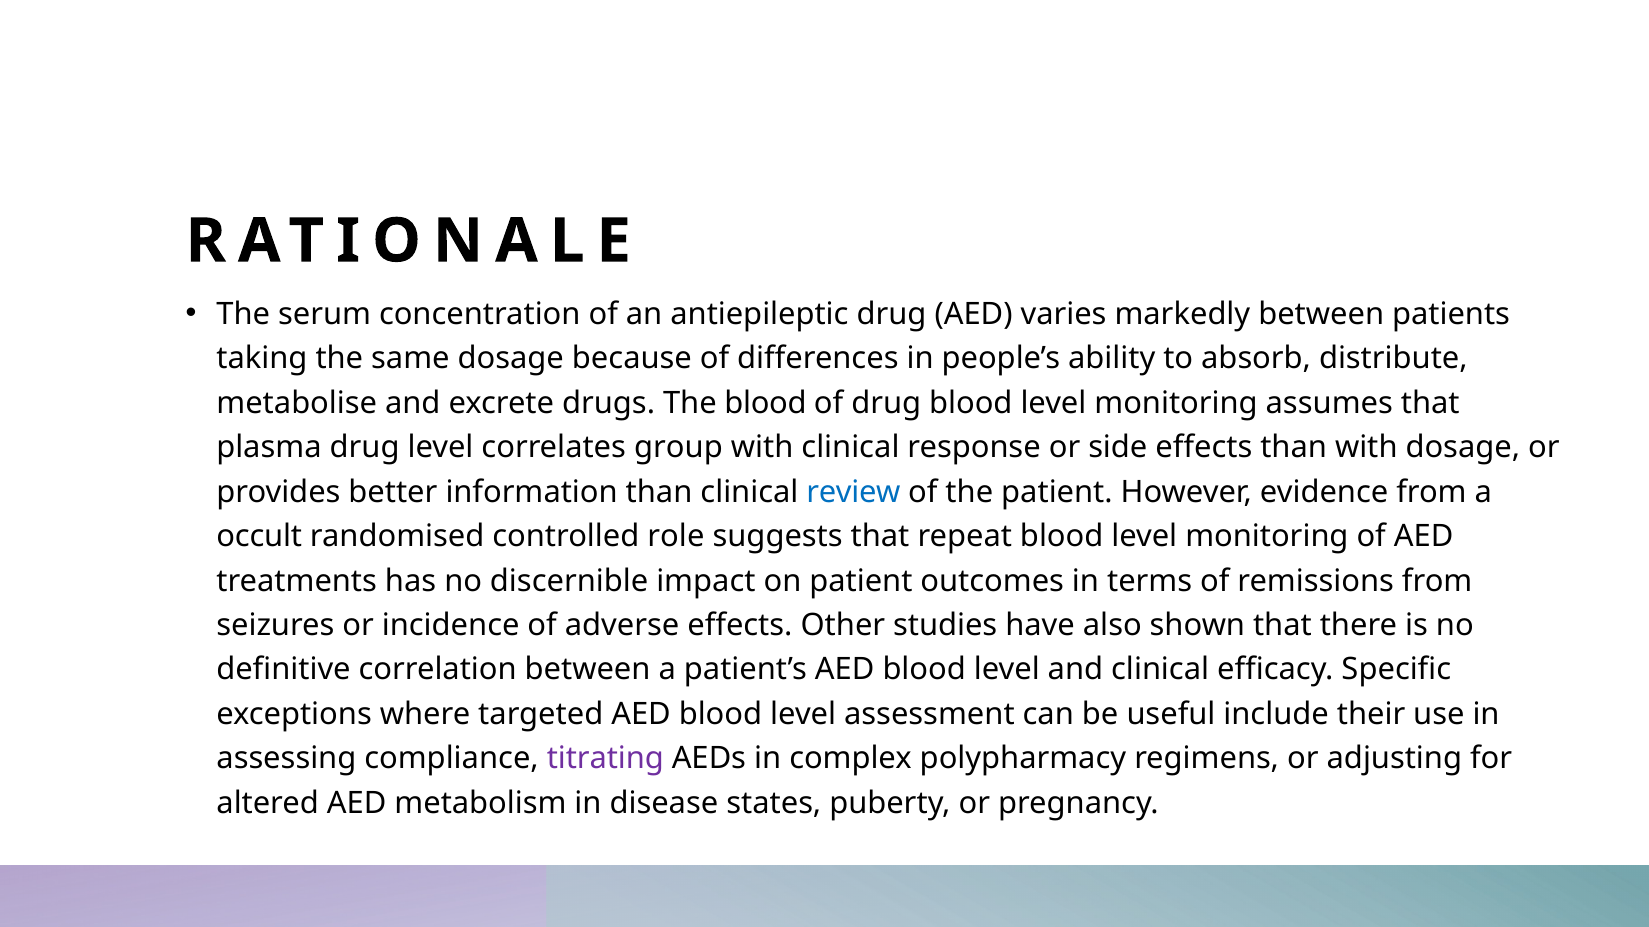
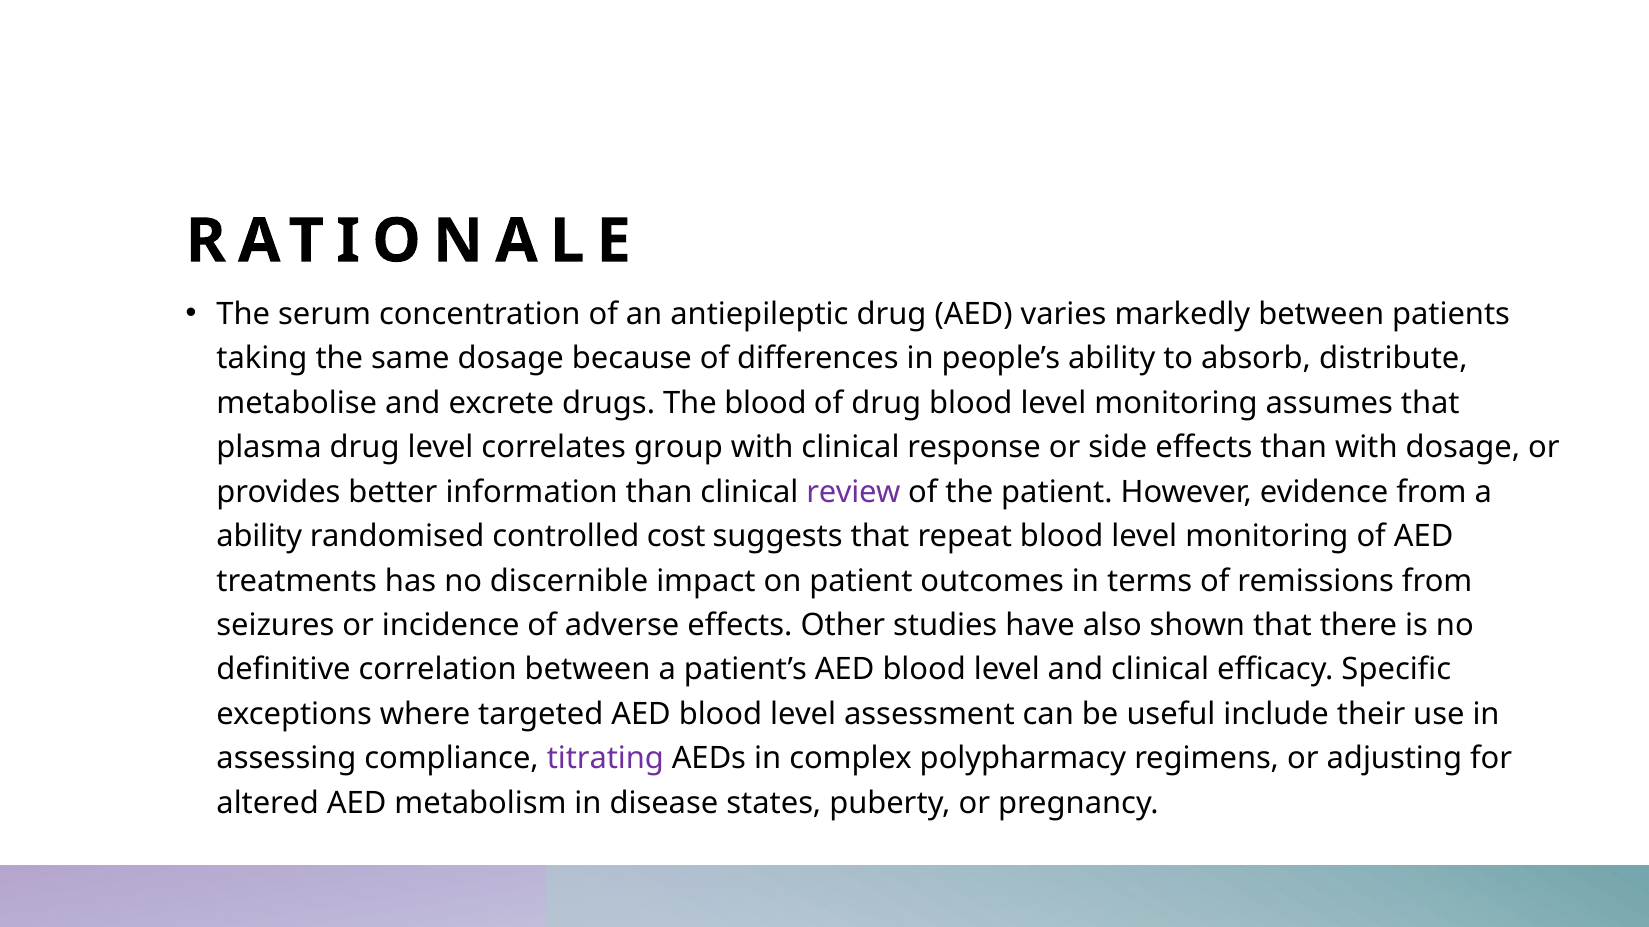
review colour: blue -> purple
occult at (259, 537): occult -> ability
role: role -> cost
